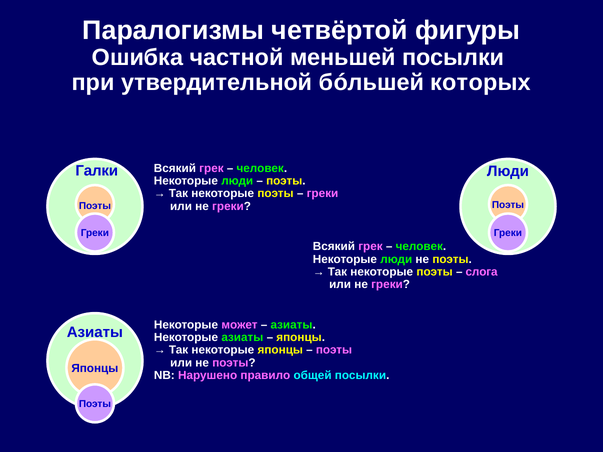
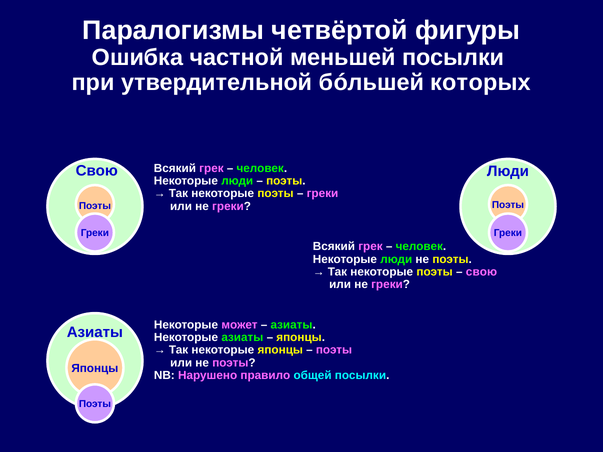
Галки at (97, 171): Галки -> Свою
слога at (482, 272): слога -> свою
